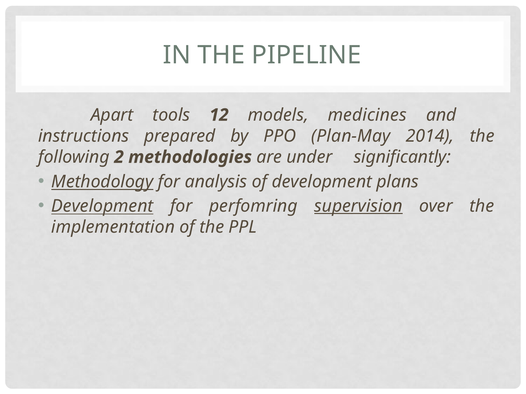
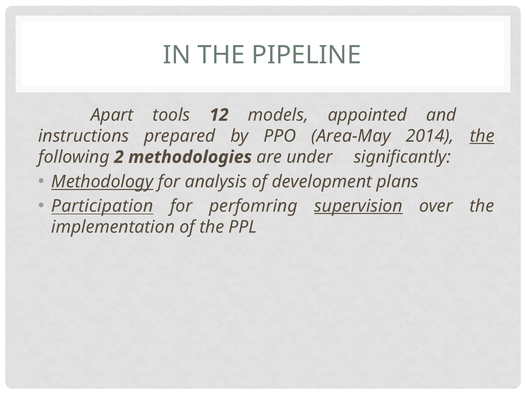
medicines: medicines -> appointed
Plan-May: Plan-May -> Area-May
the at (482, 136) underline: none -> present
Development at (102, 206): Development -> Participation
